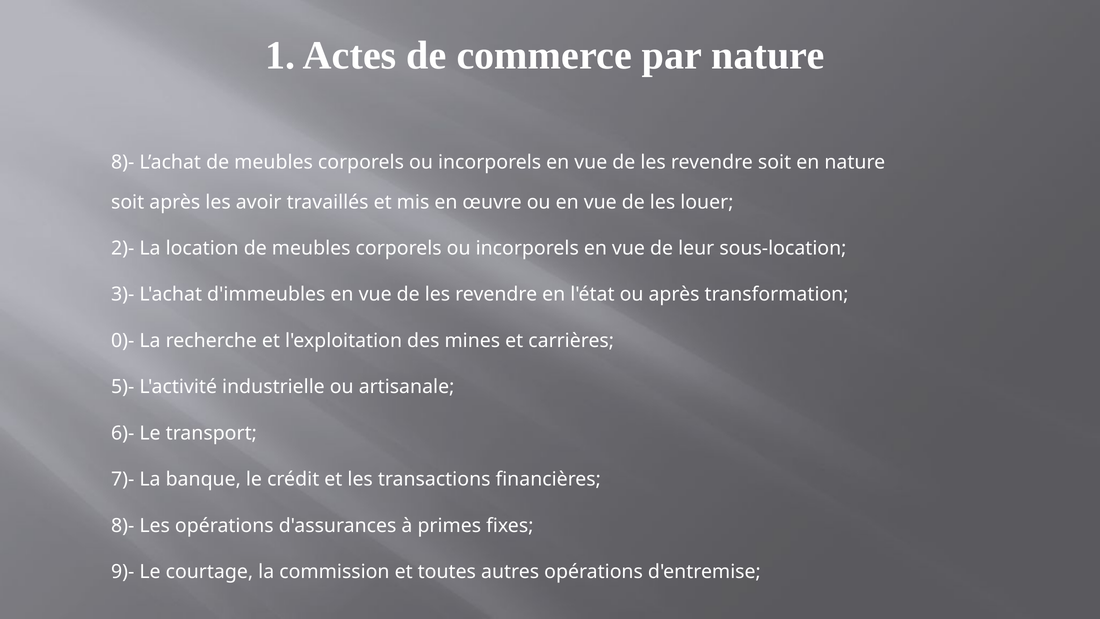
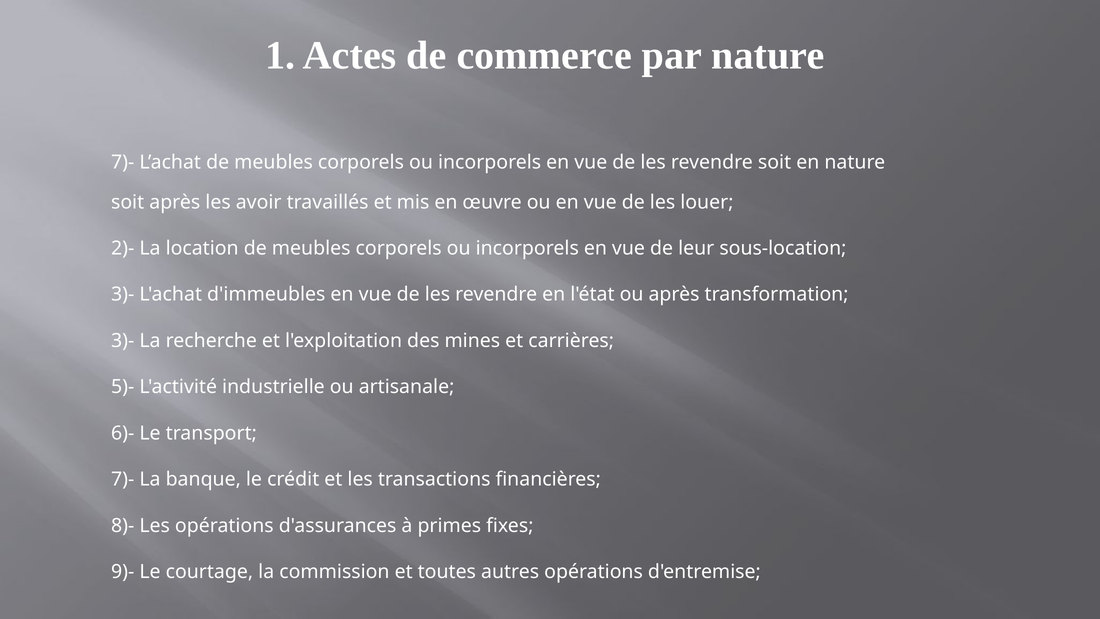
8)- at (123, 162): 8)- -> 7)-
0)- at (123, 341): 0)- -> 3)-
